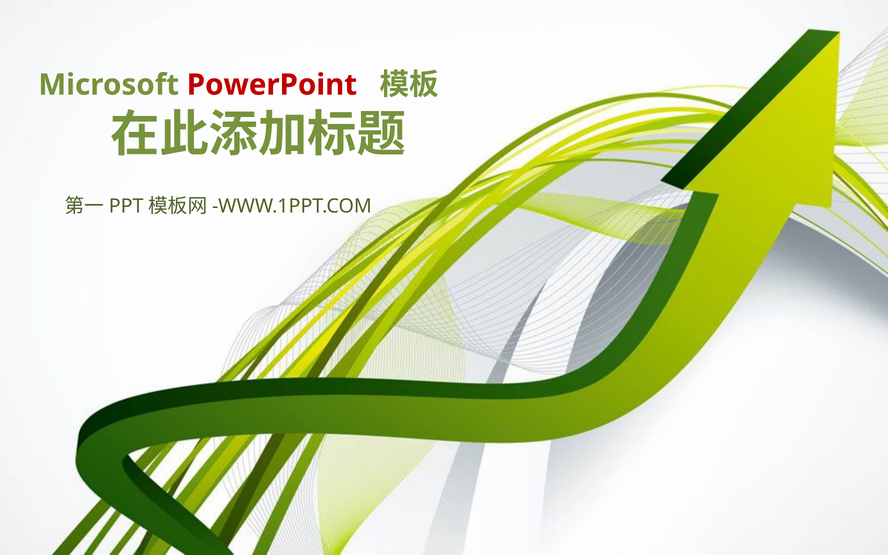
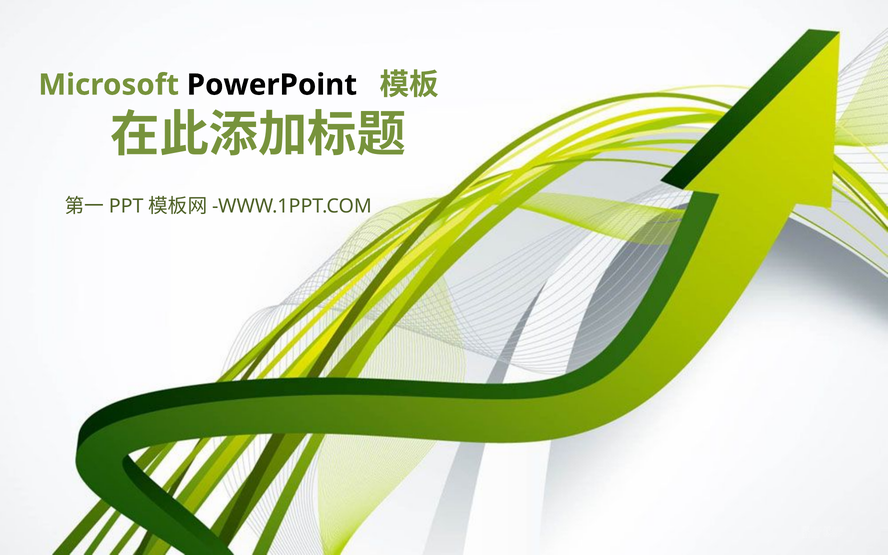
PowerPoint colour: red -> black
